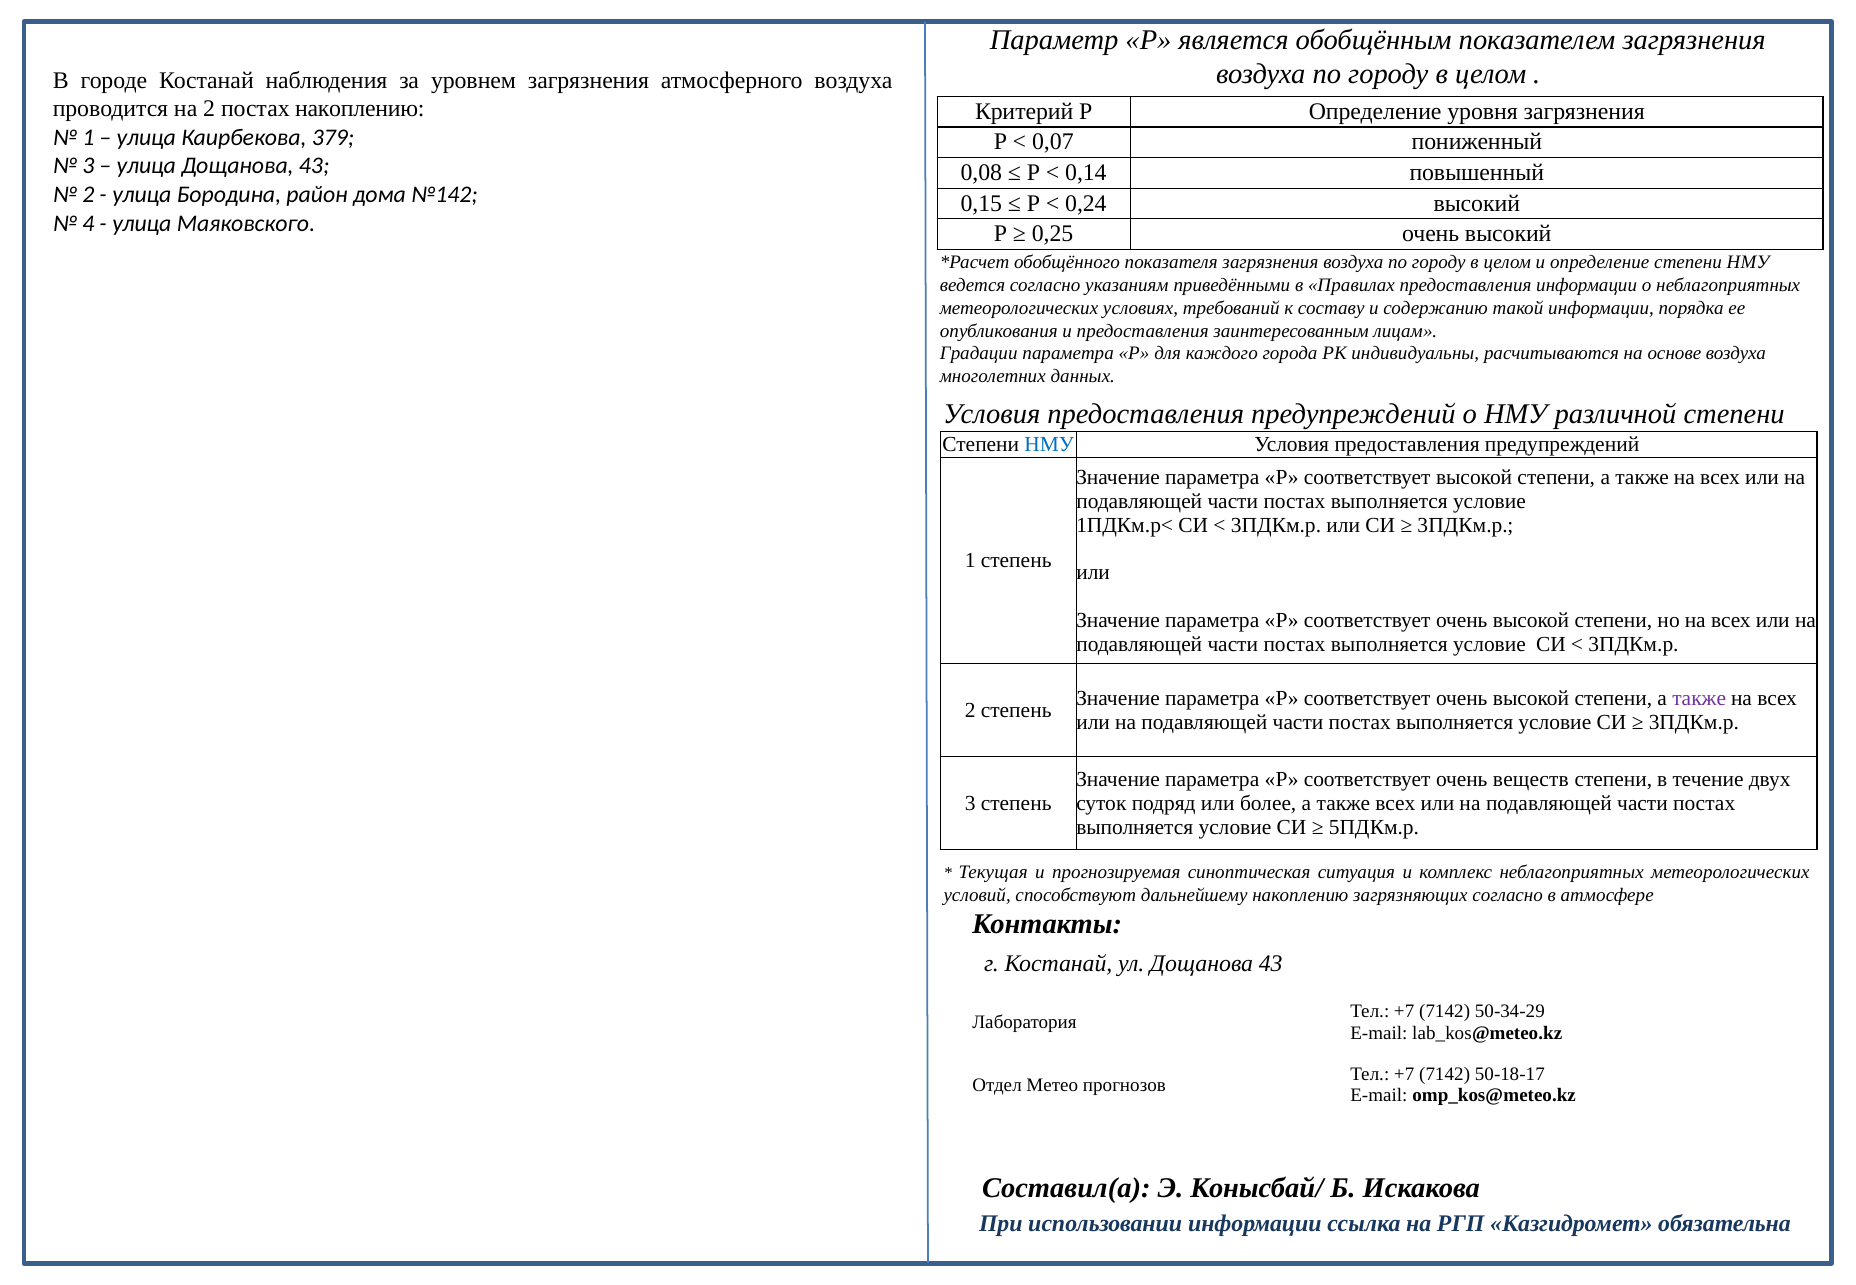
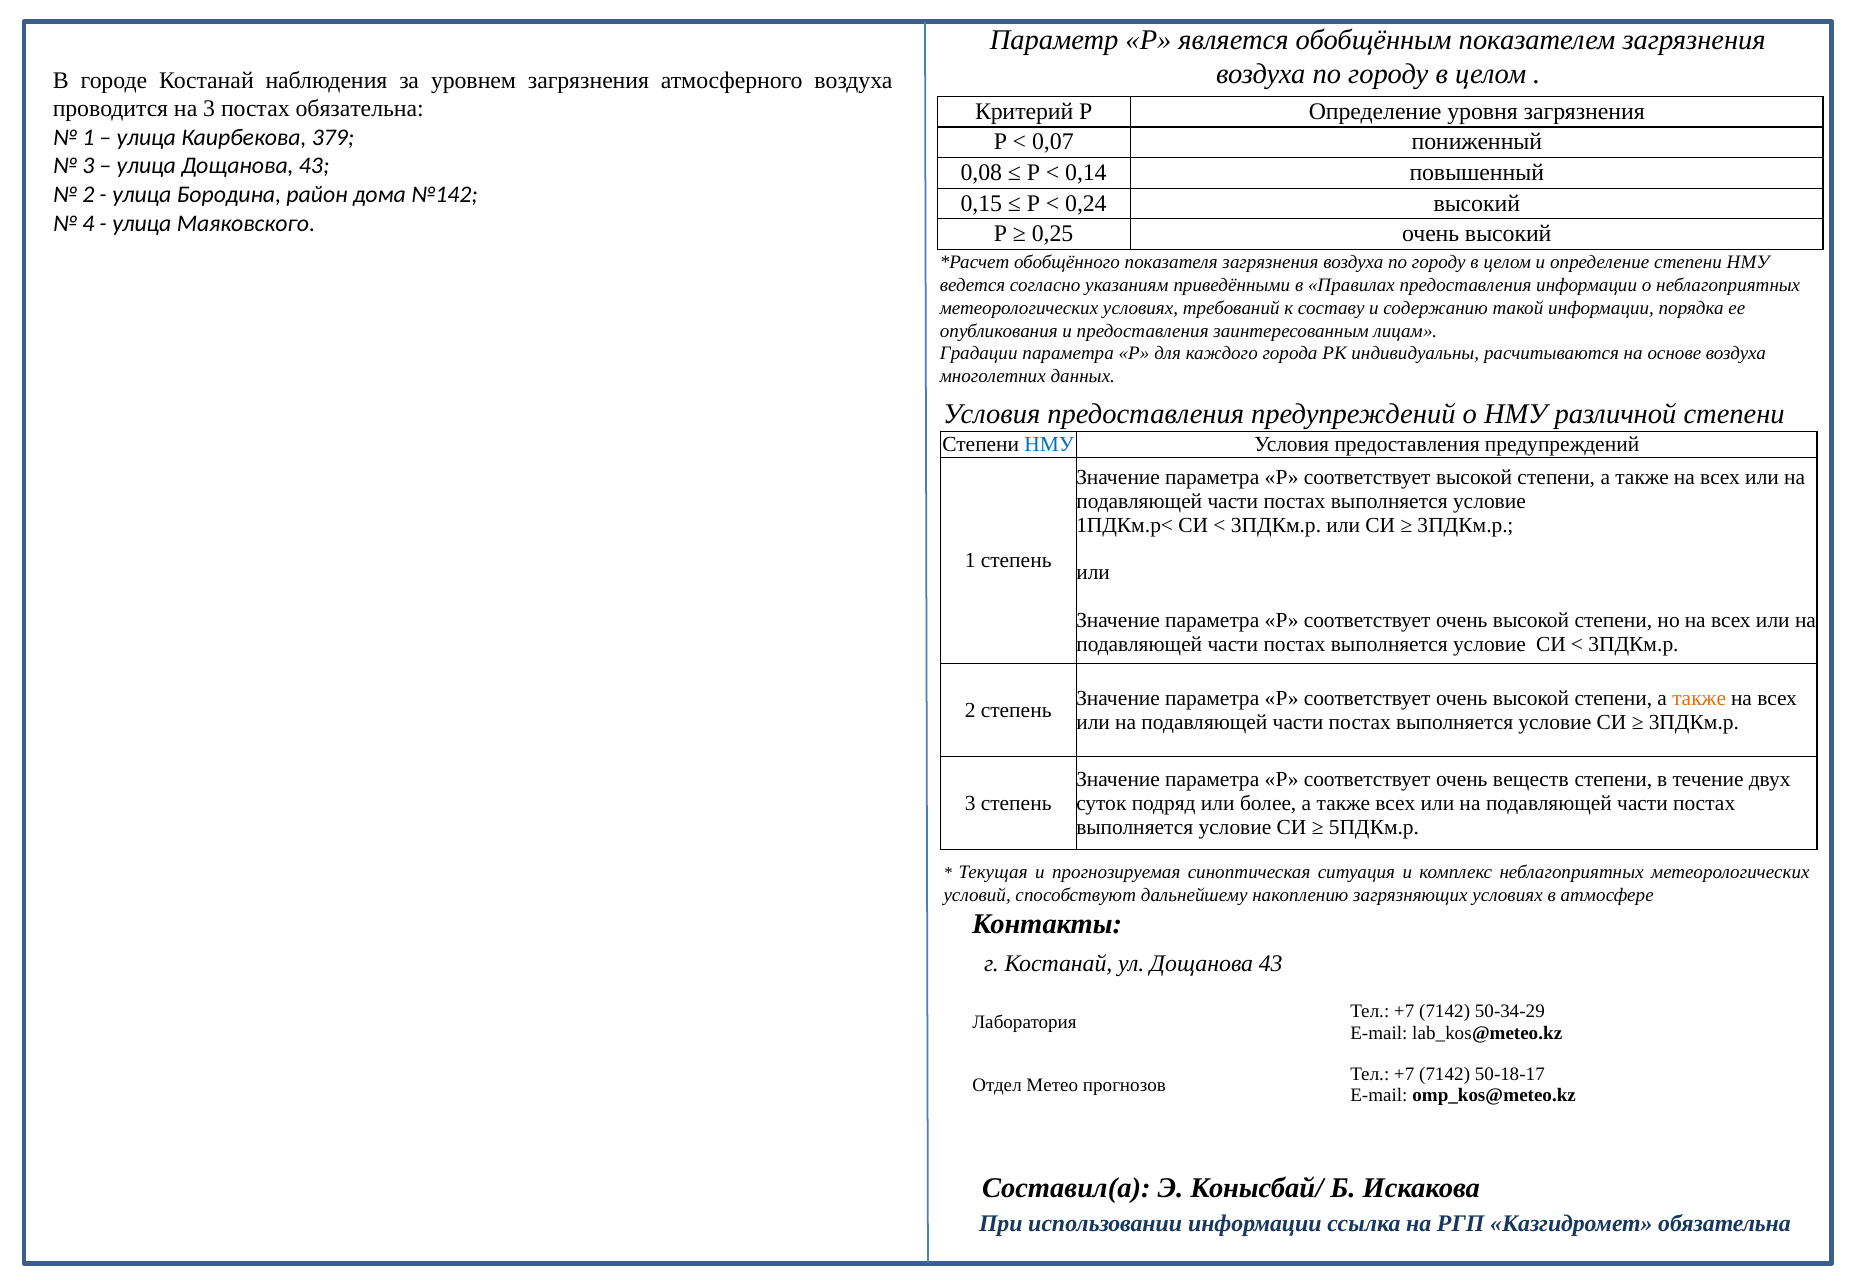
на 2: 2 -> 3
постах накоплению: накоплению -> обязательна
также at (1699, 698) colour: purple -> orange
загрязняющих согласно: согласно -> условиях
